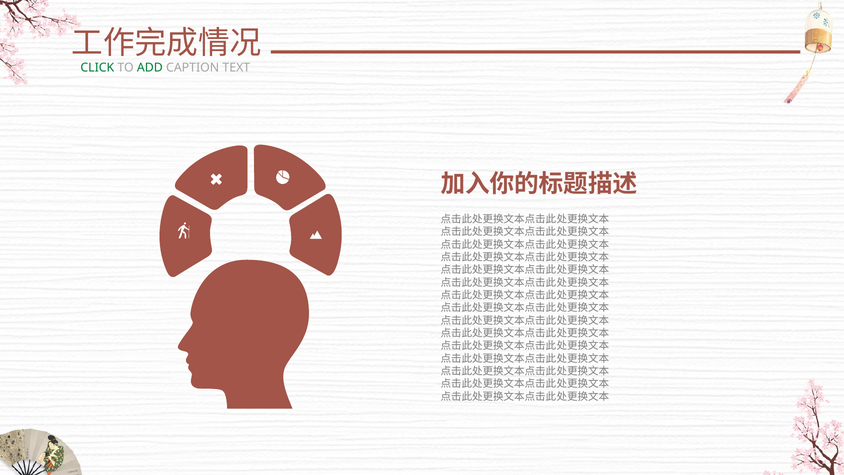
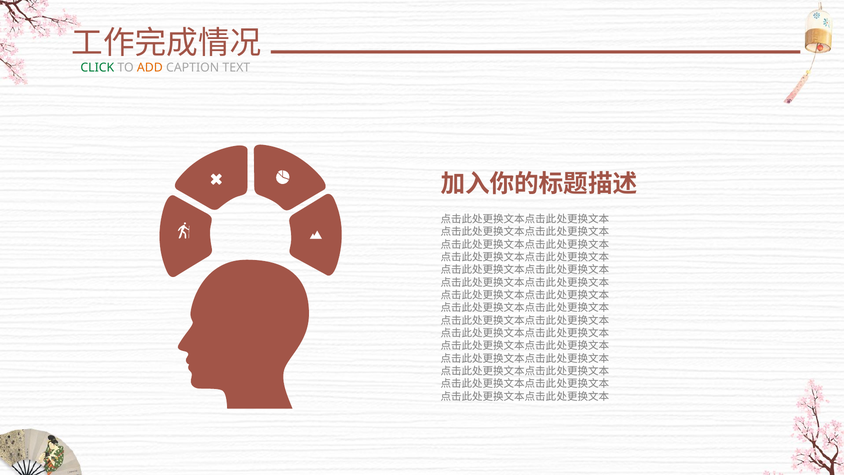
ADD colour: green -> orange
